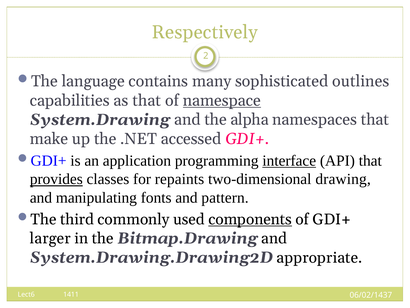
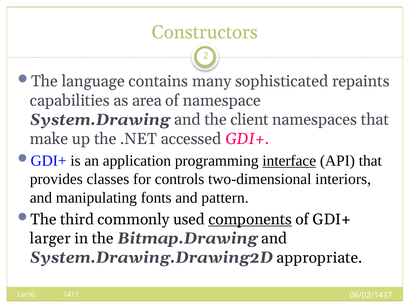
Respectively: Respectively -> Constructors
outlines: outlines -> repaints
as that: that -> area
namespace underline: present -> none
alpha: alpha -> client
provides underline: present -> none
repaints: repaints -> controls
drawing: drawing -> interiors
